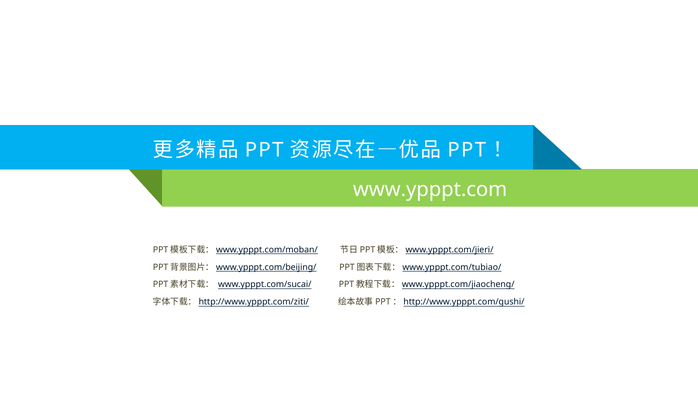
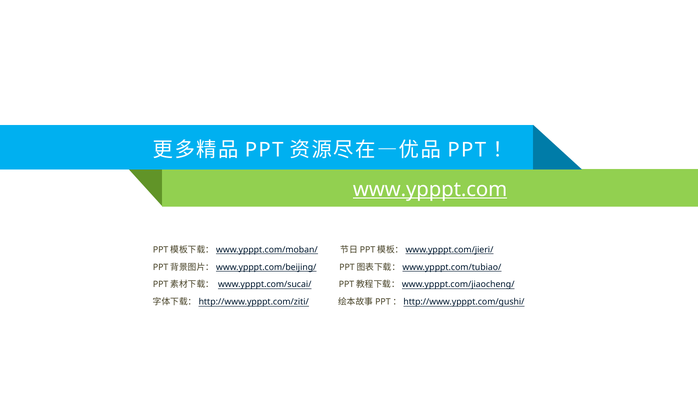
www.ypppt.com underline: none -> present
